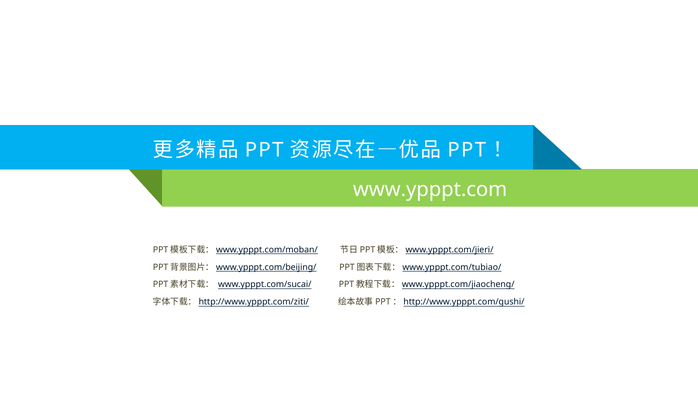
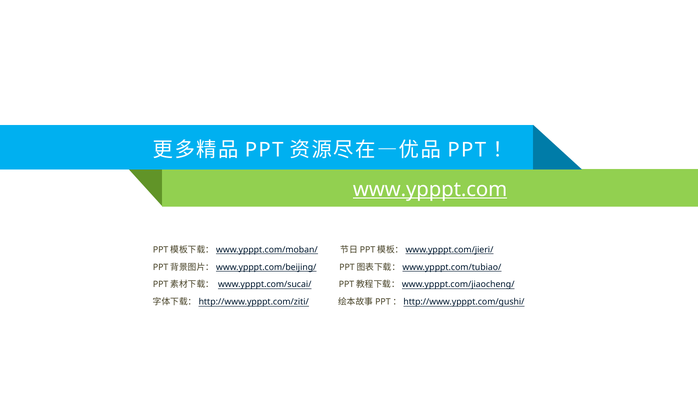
www.ypppt.com underline: none -> present
